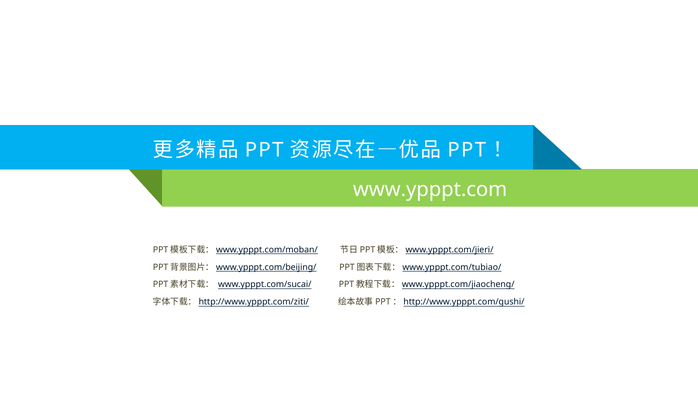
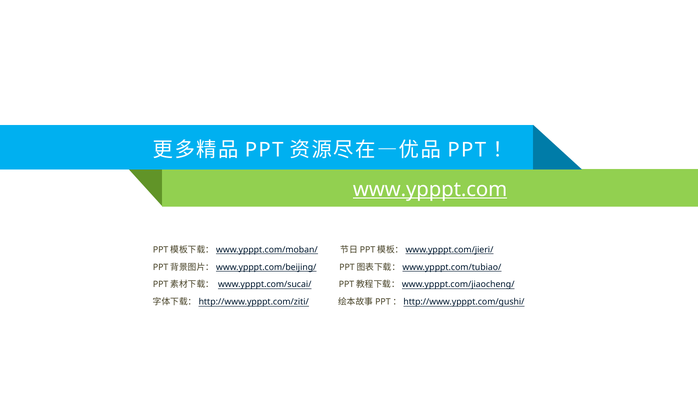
www.ypppt.com underline: none -> present
